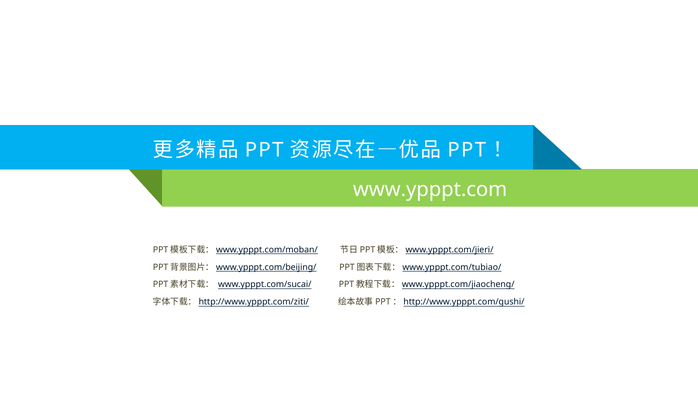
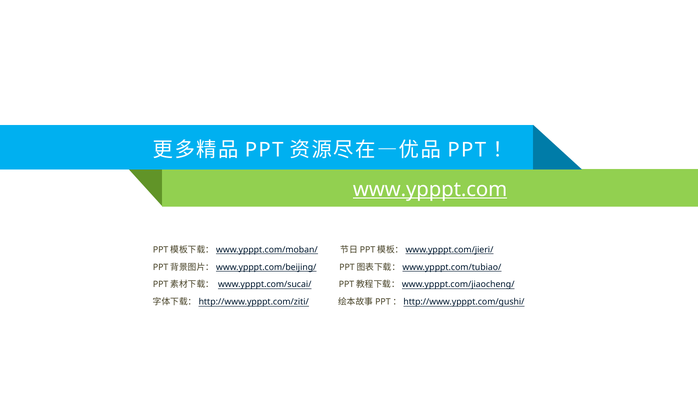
www.ypppt.com underline: none -> present
